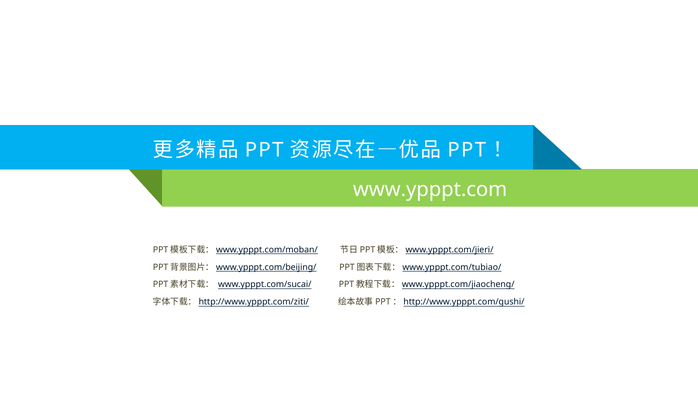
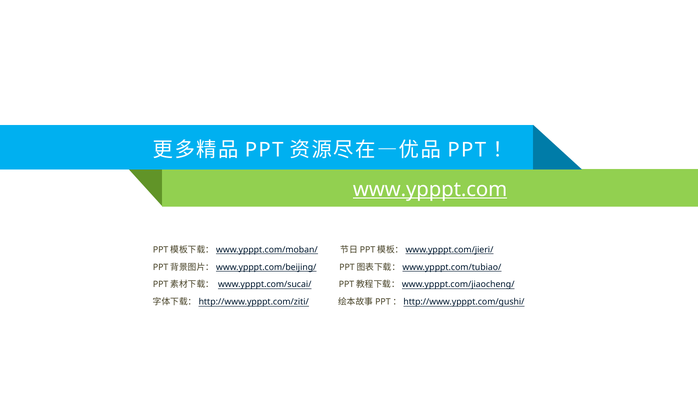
www.ypppt.com underline: none -> present
